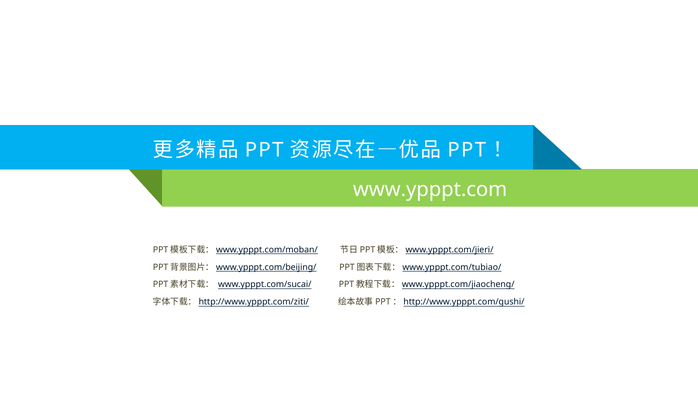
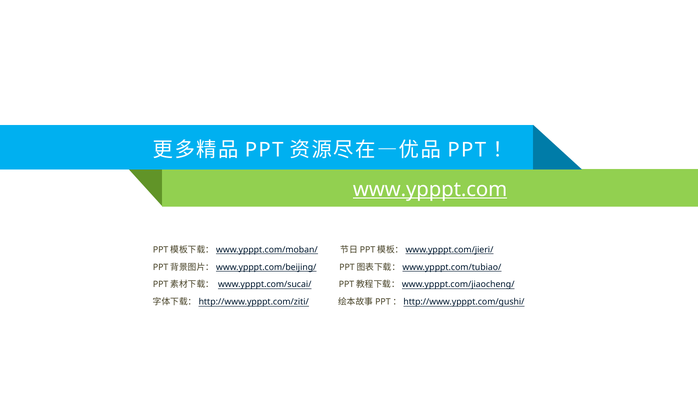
www.ypppt.com underline: none -> present
